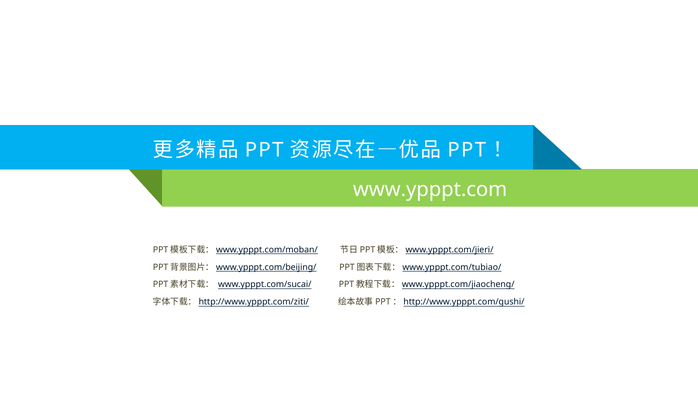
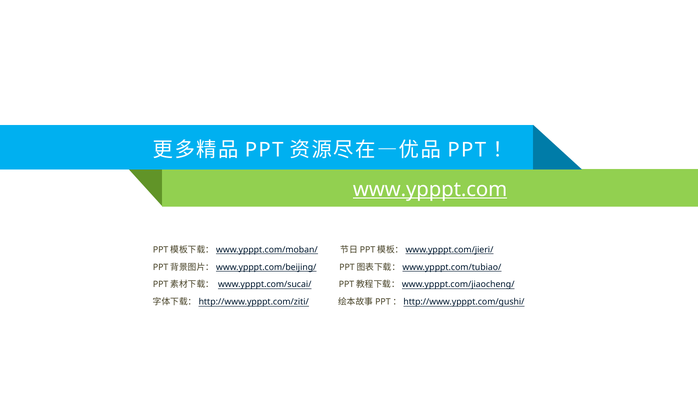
www.ypppt.com underline: none -> present
